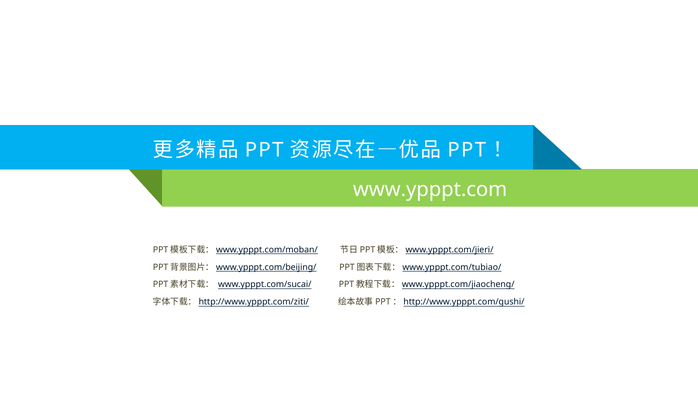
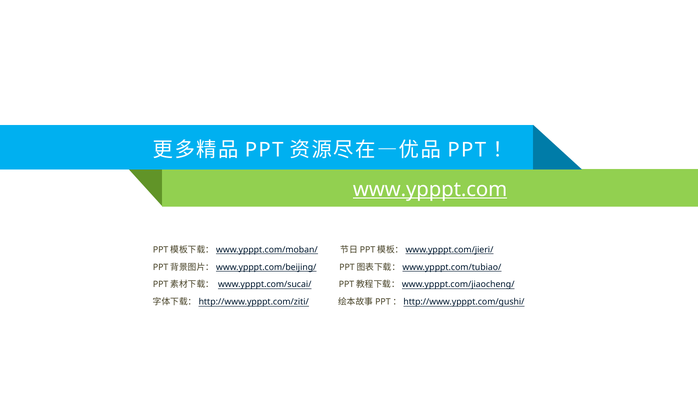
www.ypppt.com underline: none -> present
